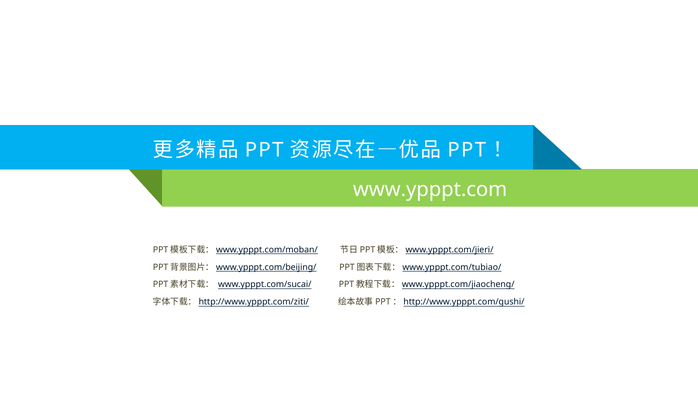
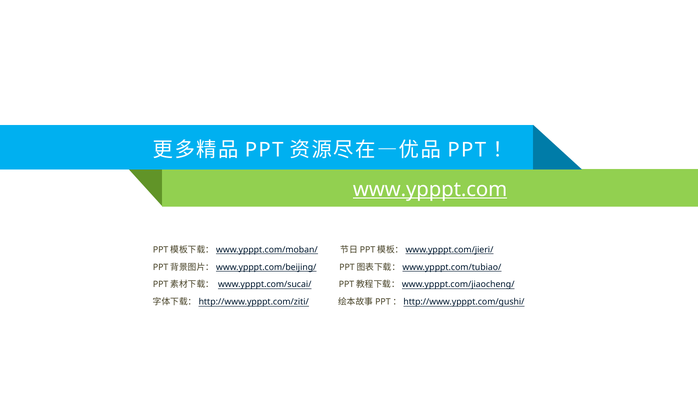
www.ypppt.com underline: none -> present
